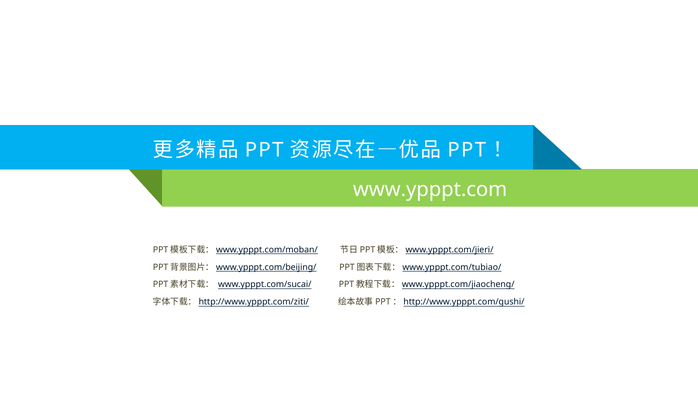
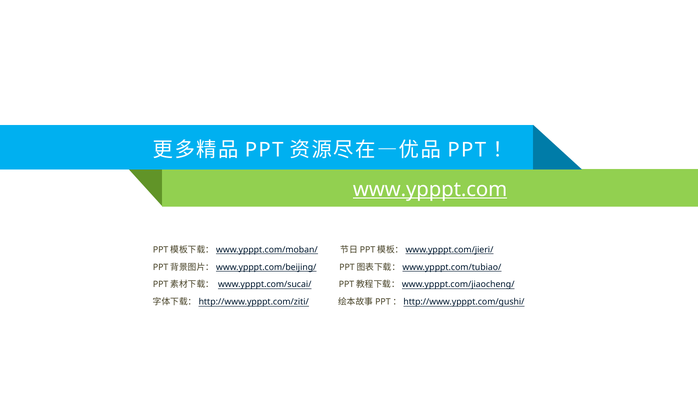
www.ypppt.com underline: none -> present
